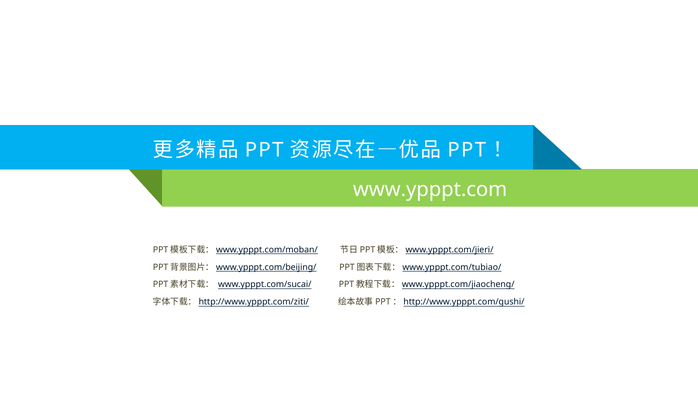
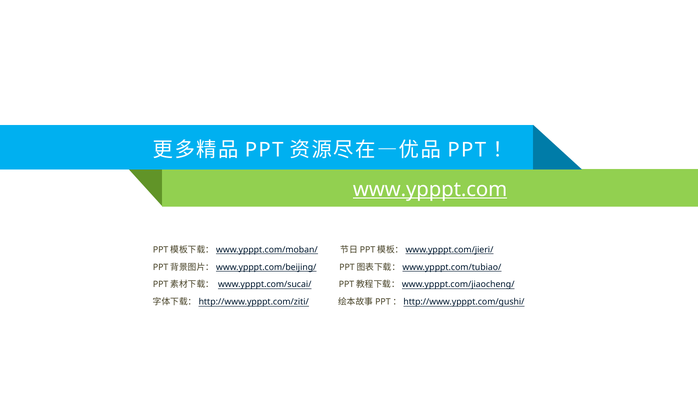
www.ypppt.com underline: none -> present
